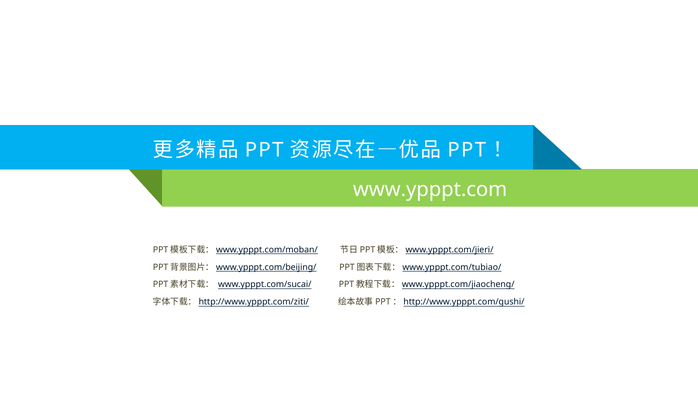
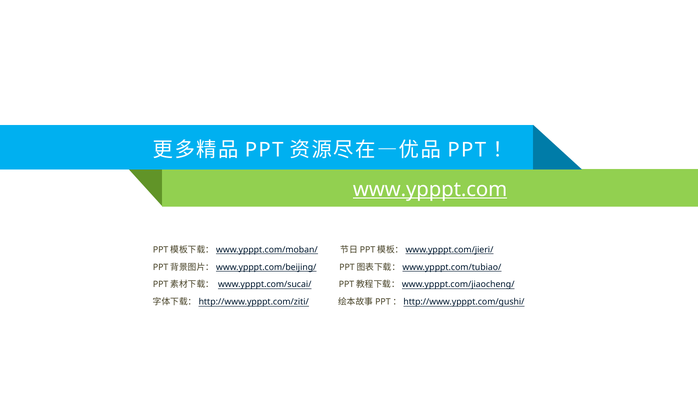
www.ypppt.com underline: none -> present
